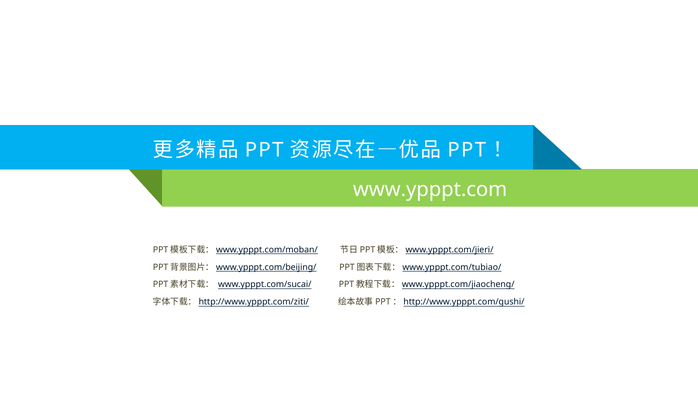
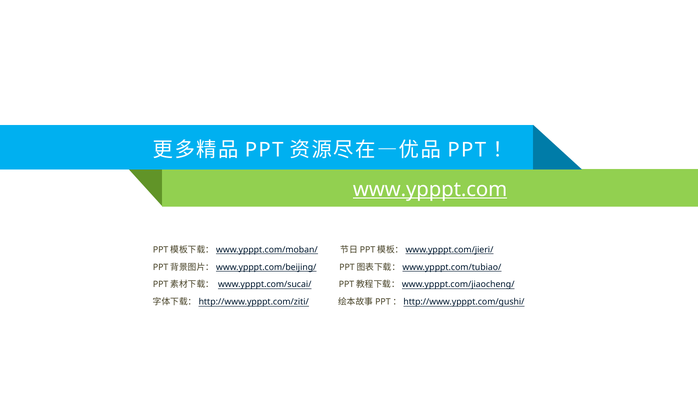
www.ypppt.com underline: none -> present
